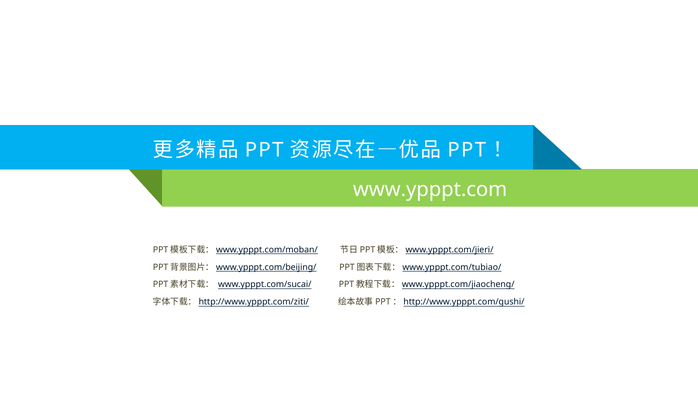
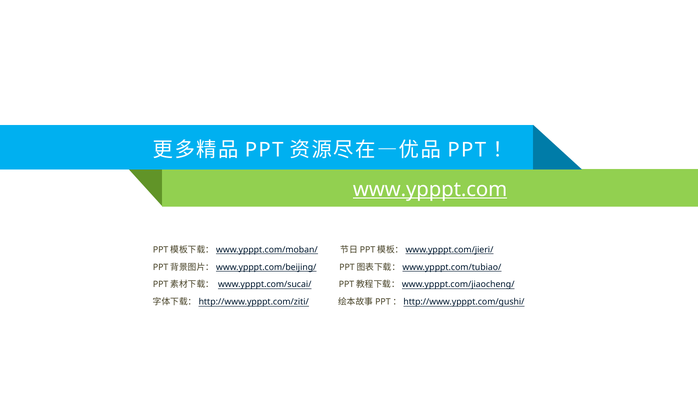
www.ypppt.com underline: none -> present
